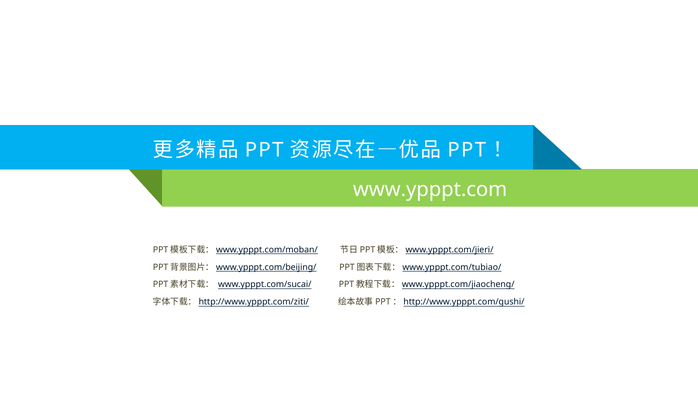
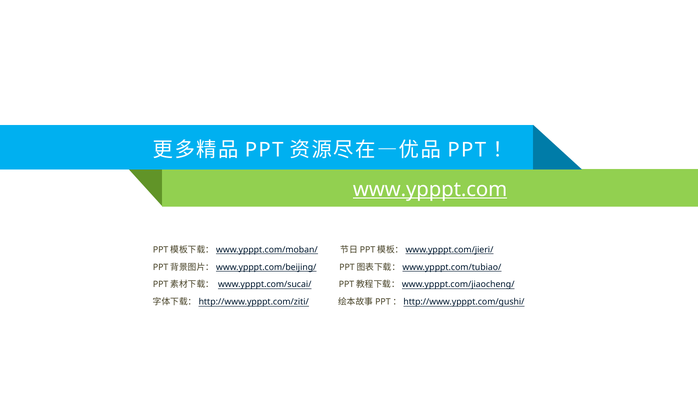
www.ypppt.com underline: none -> present
